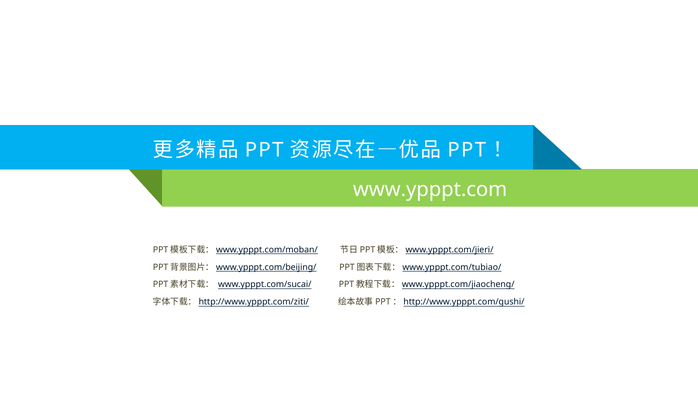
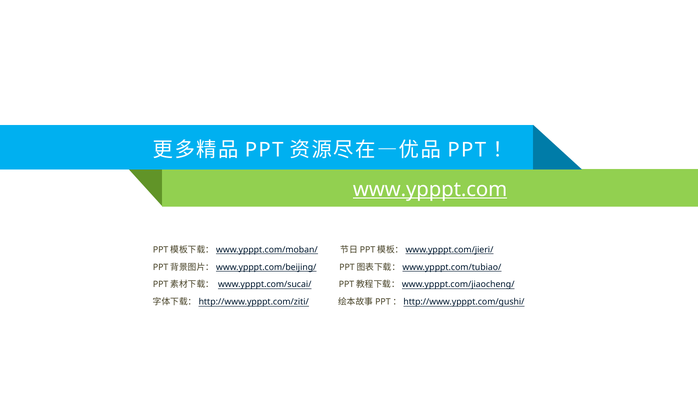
www.ypppt.com underline: none -> present
